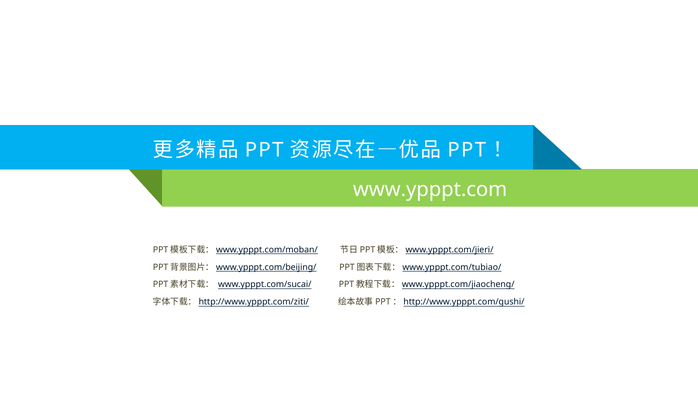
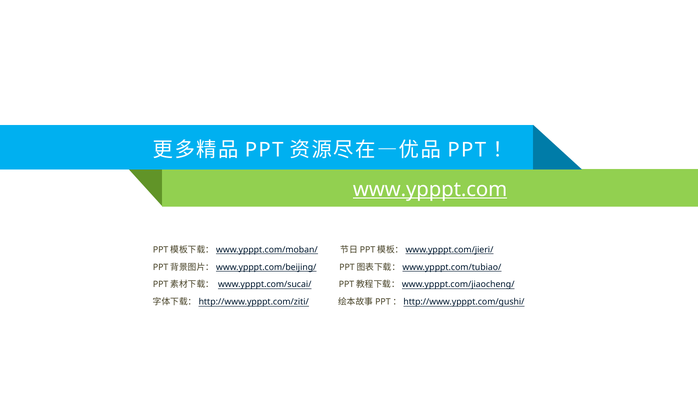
www.ypppt.com underline: none -> present
